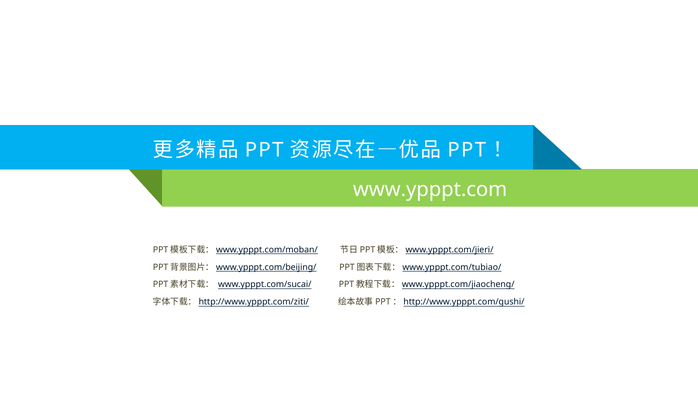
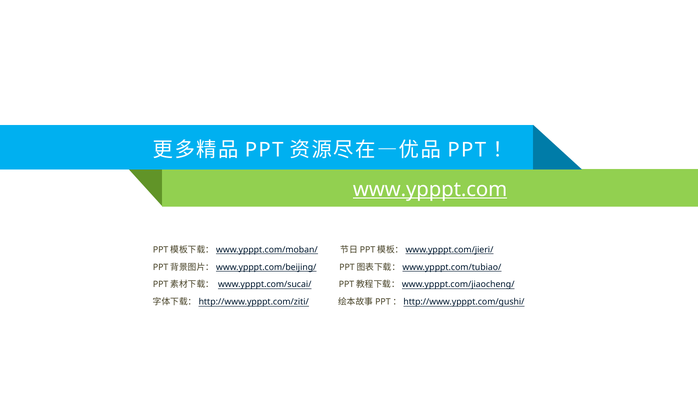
www.ypppt.com underline: none -> present
